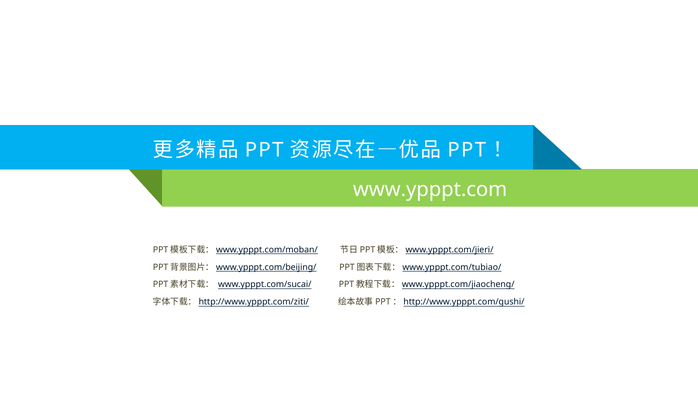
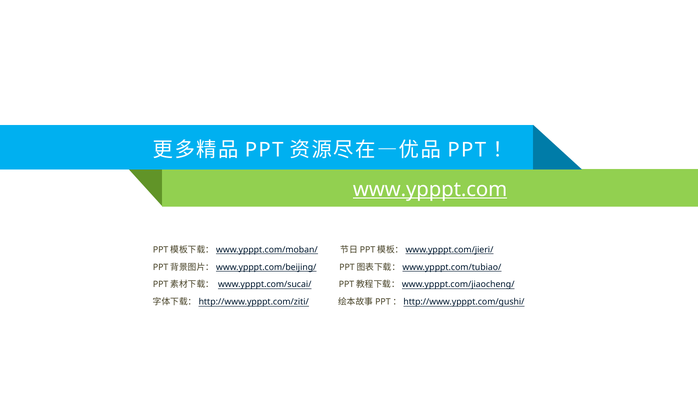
www.ypppt.com underline: none -> present
